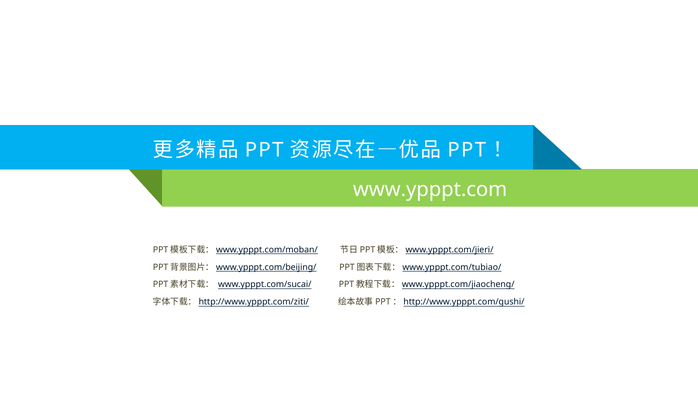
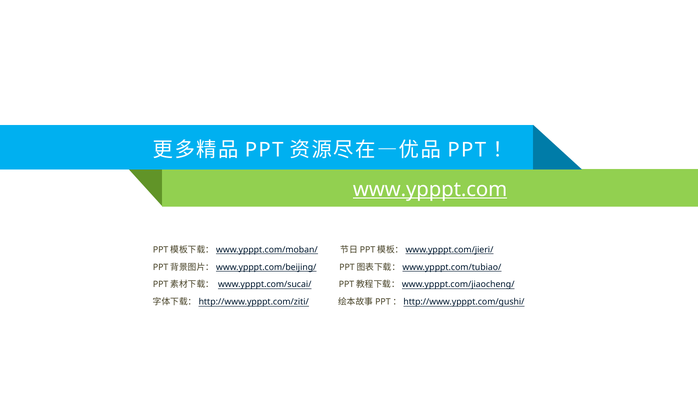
www.ypppt.com underline: none -> present
